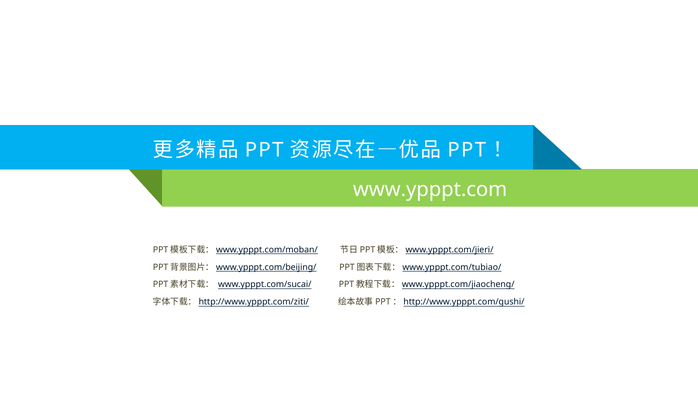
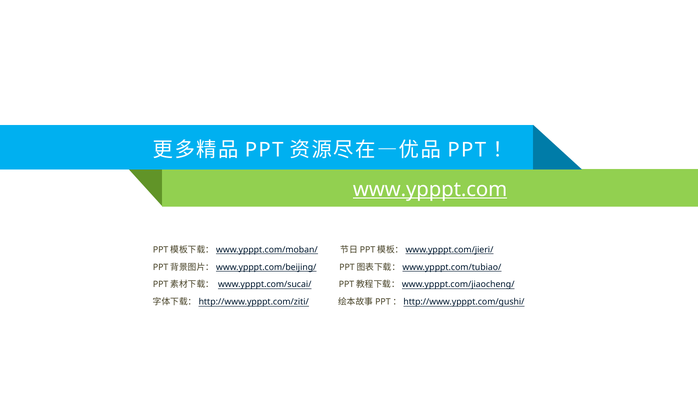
www.ypppt.com underline: none -> present
